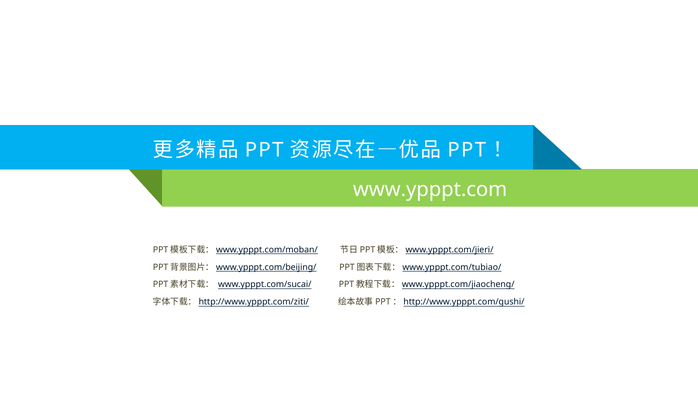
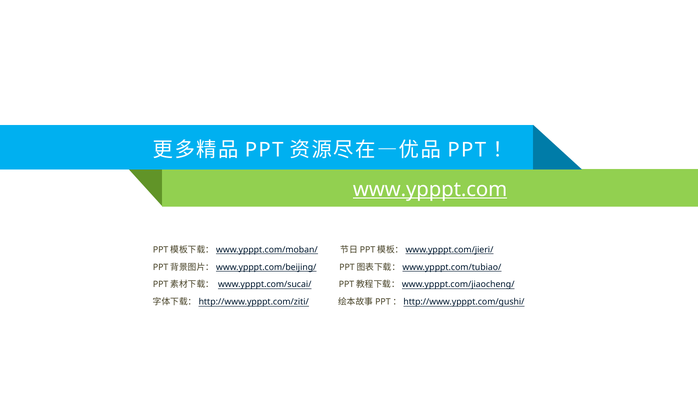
www.ypppt.com underline: none -> present
